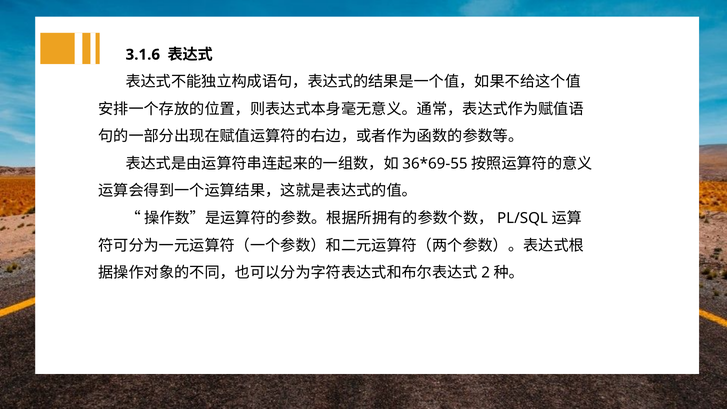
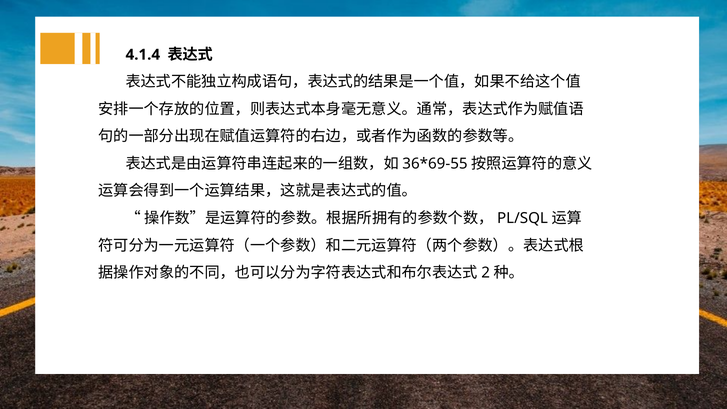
3.1.6: 3.1.6 -> 4.1.4
